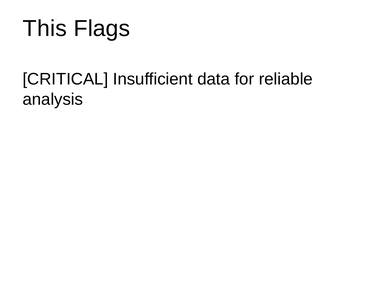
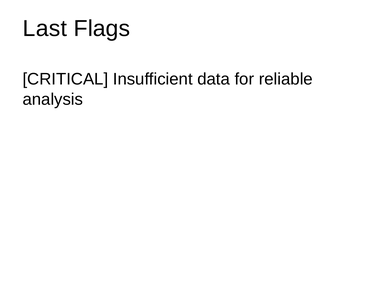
This: This -> Last
